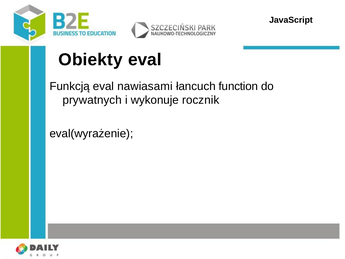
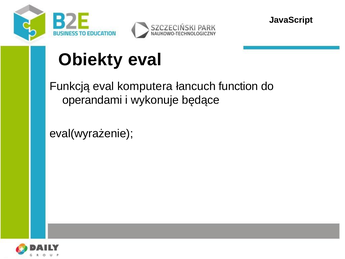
nawiasami: nawiasami -> komputera
prywatnych: prywatnych -> operandami
rocznik: rocznik -> będące
